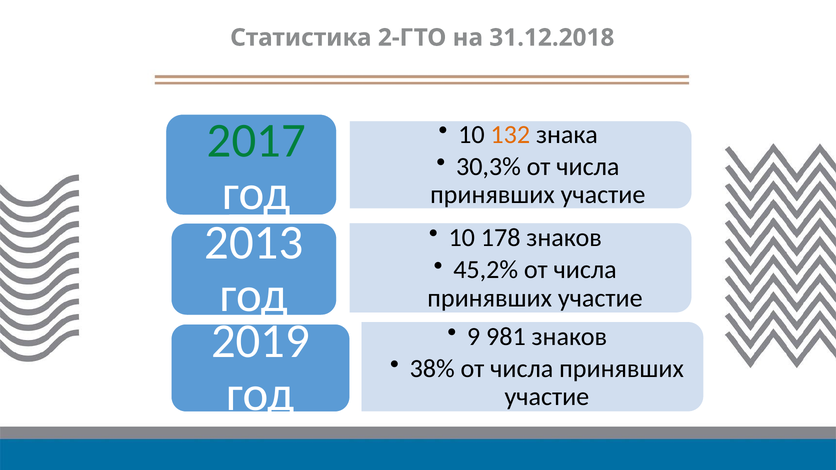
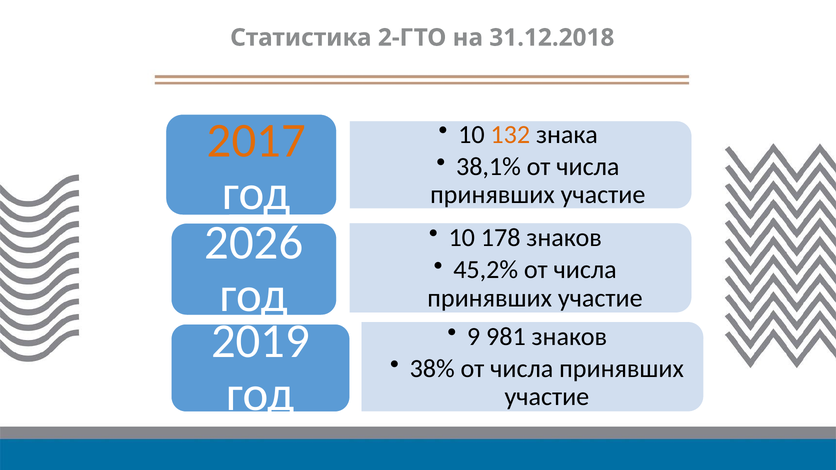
2017 colour: green -> orange
30,3%: 30,3% -> 38,1%
2013: 2013 -> 2026
